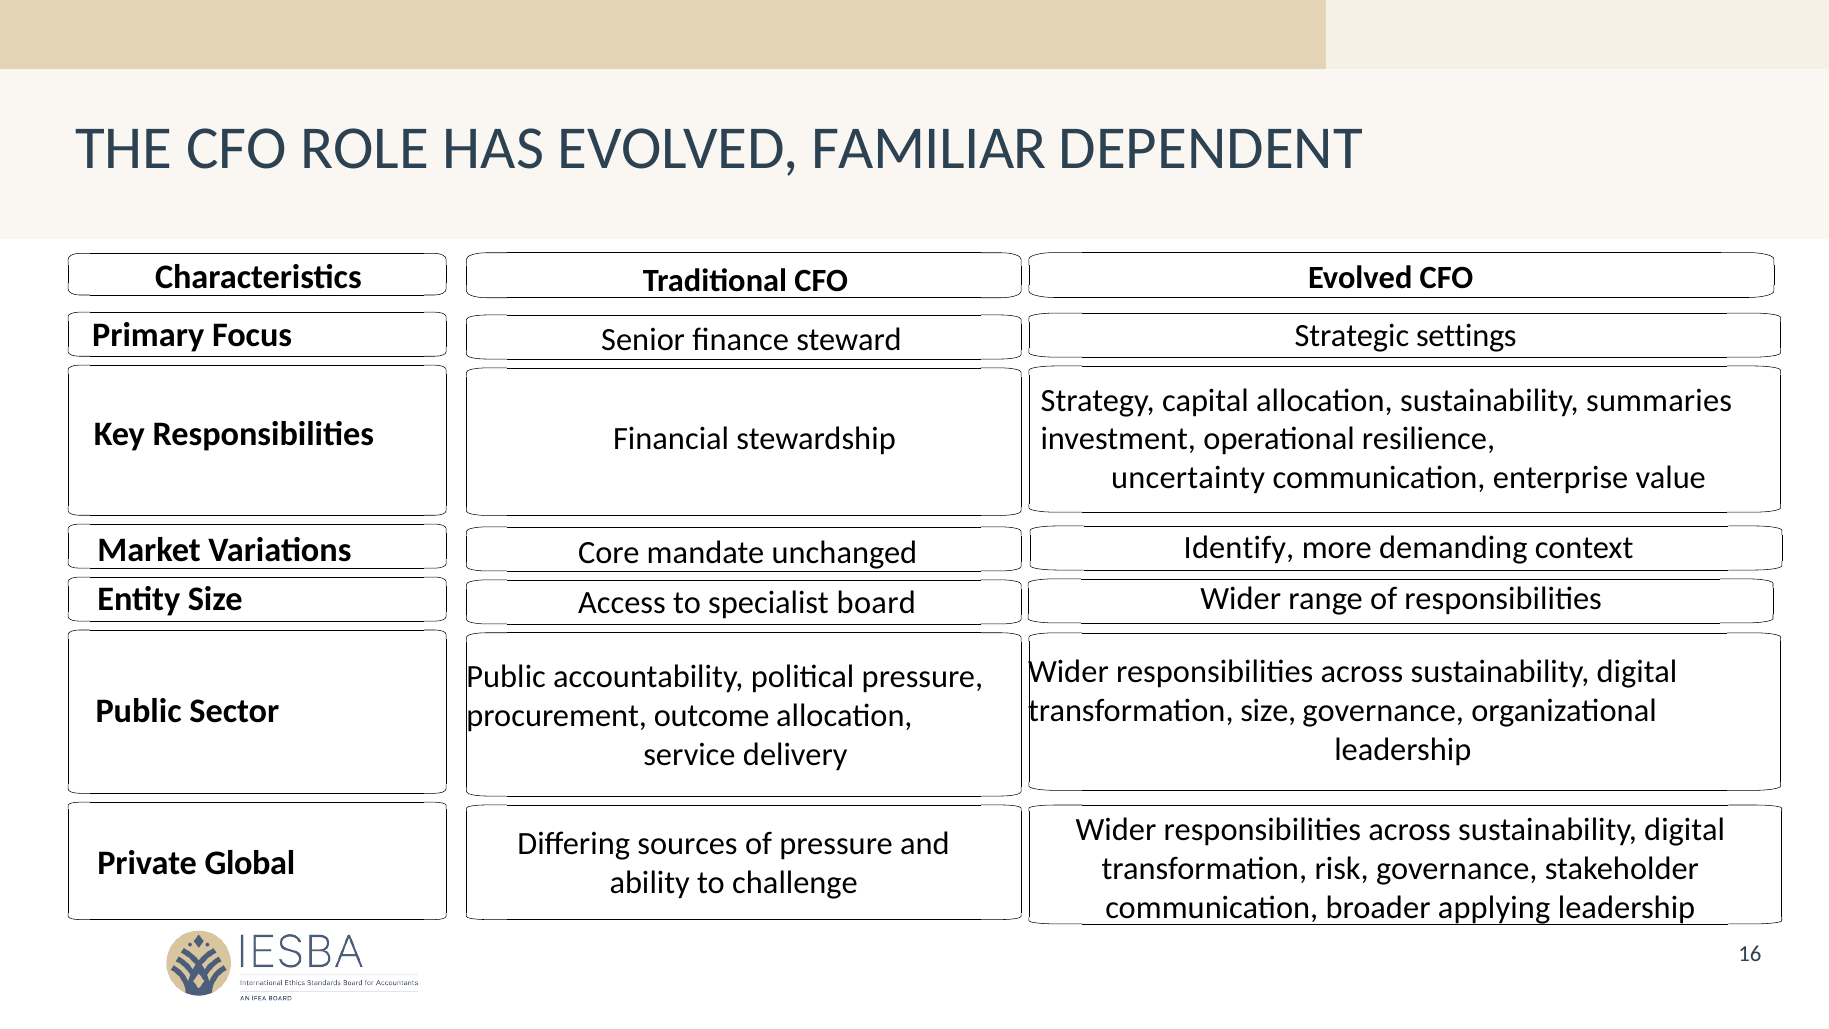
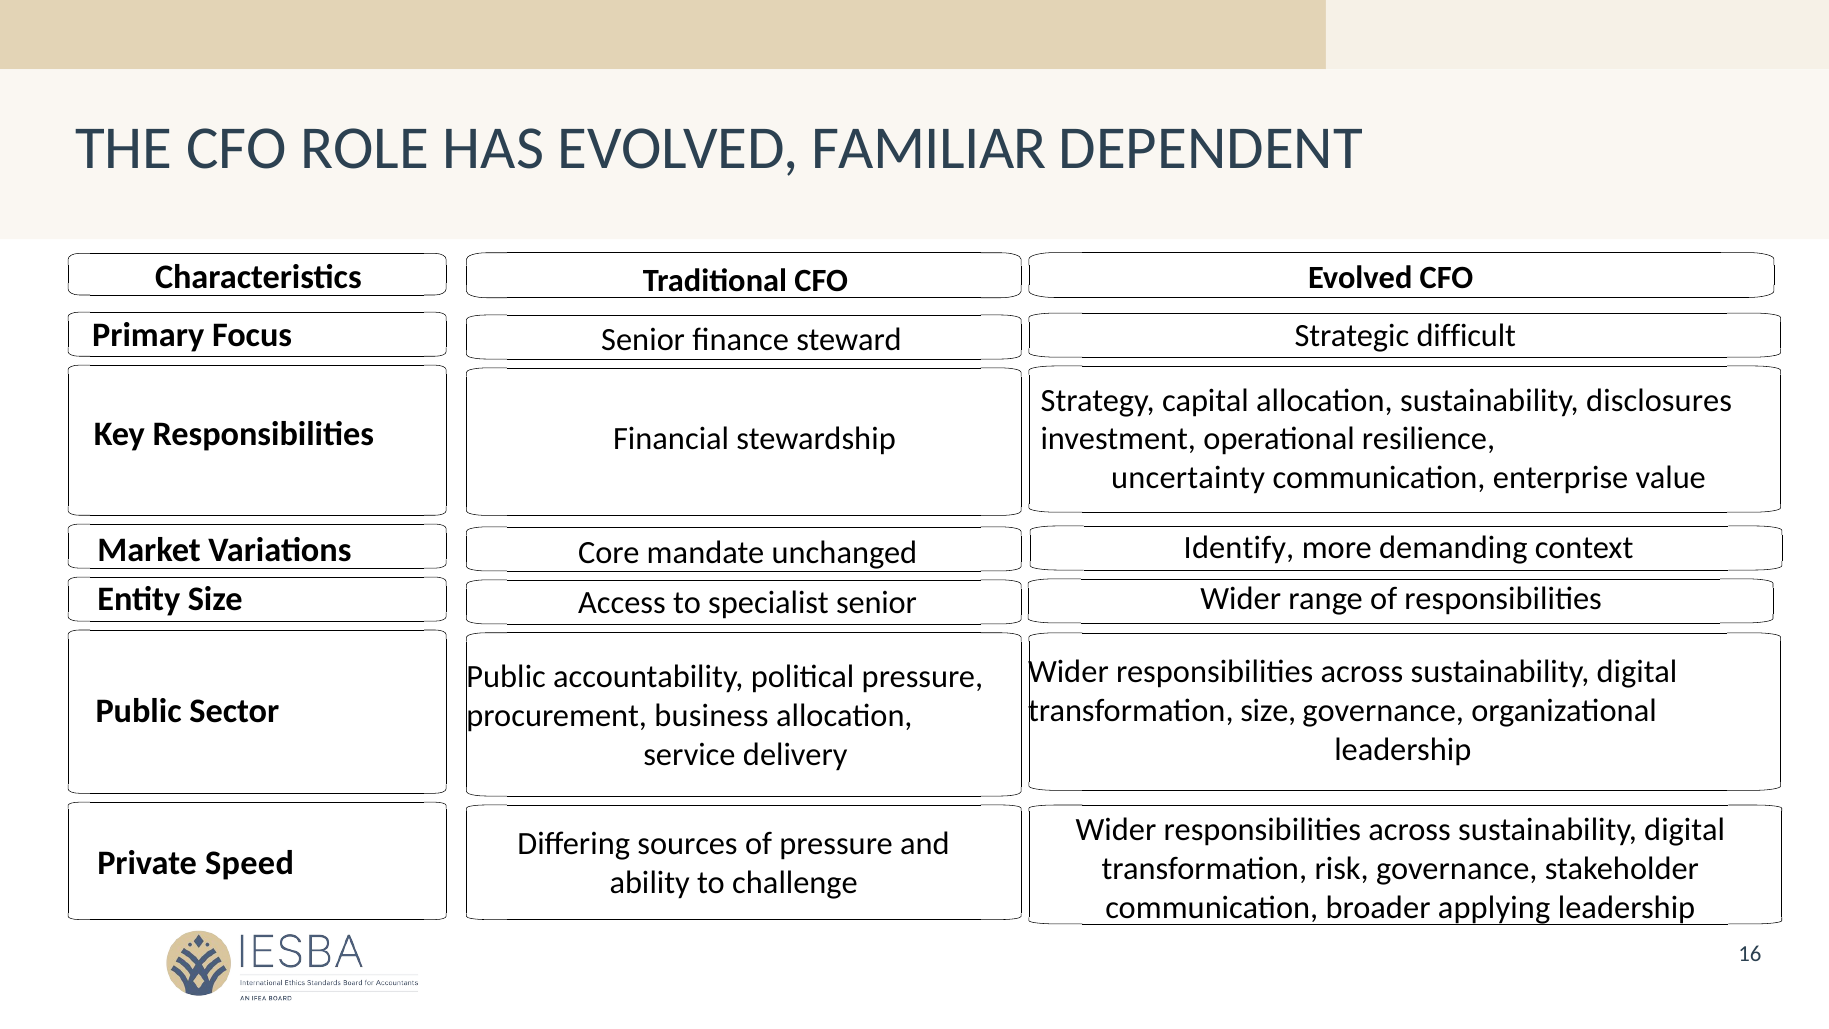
settings: settings -> difficult
summaries: summaries -> disclosures
specialist board: board -> senior
outcome: outcome -> business
Global: Global -> Speed
